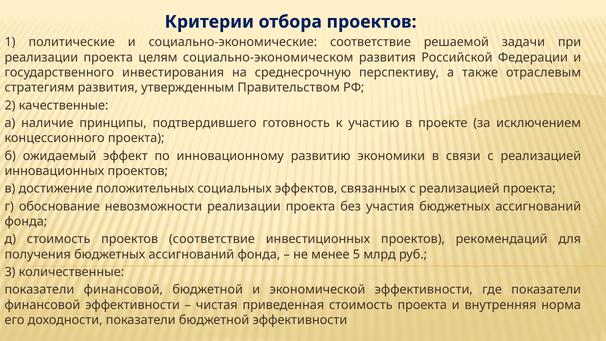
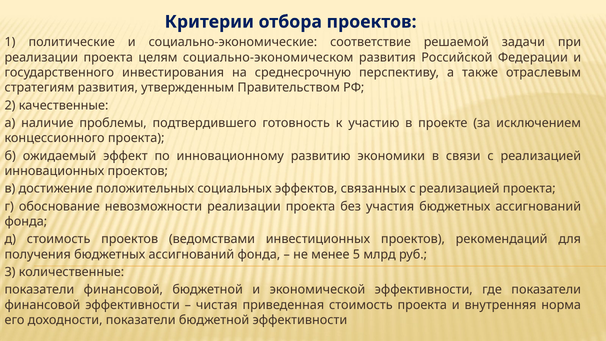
принципы: принципы -> проблемы
проектов соответствие: соответствие -> ведомствами
